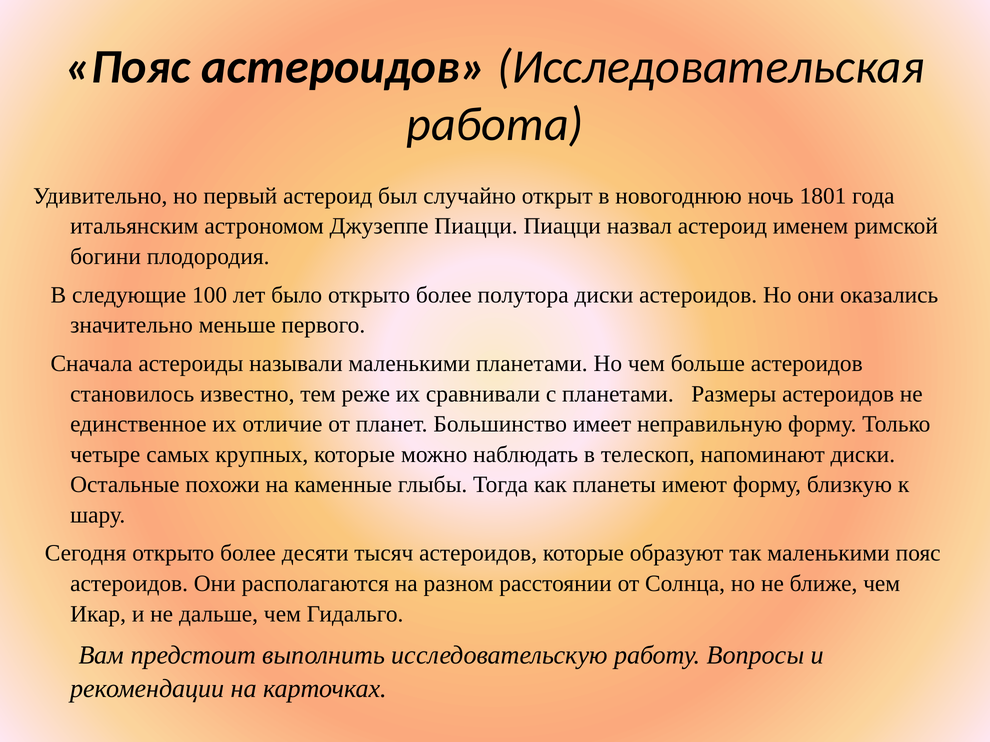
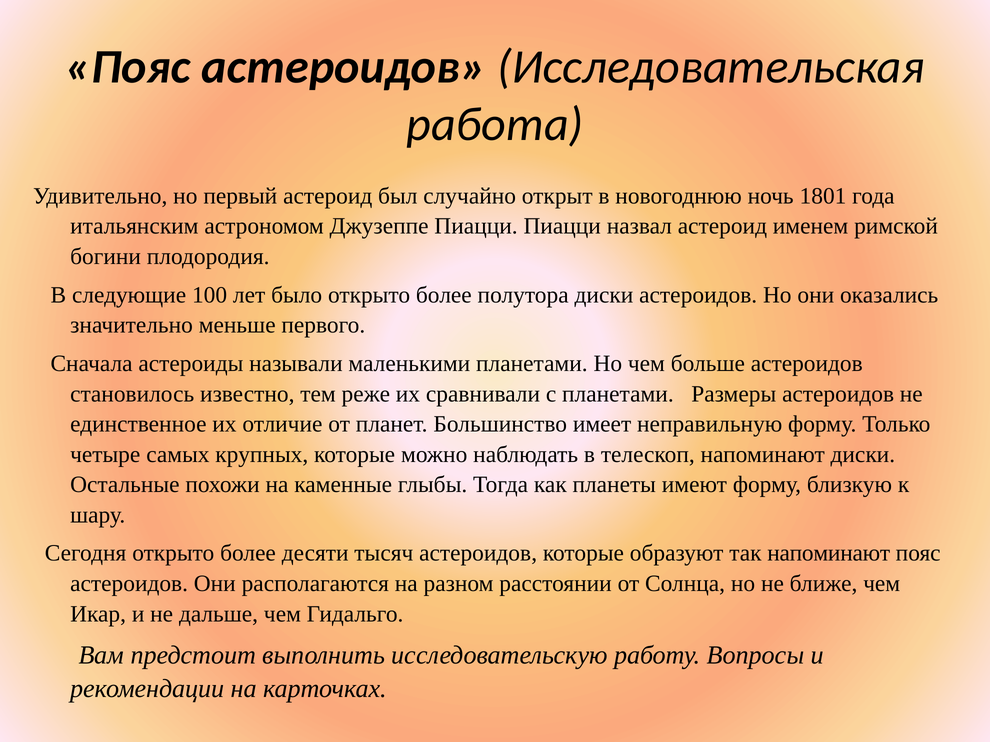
так маленькими: маленькими -> напоминают
